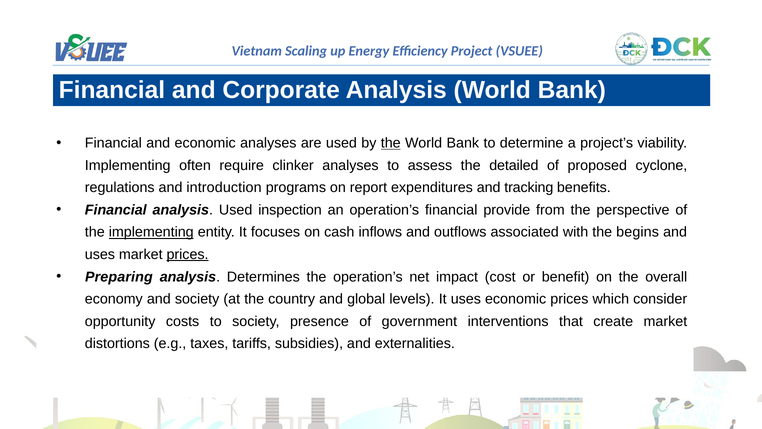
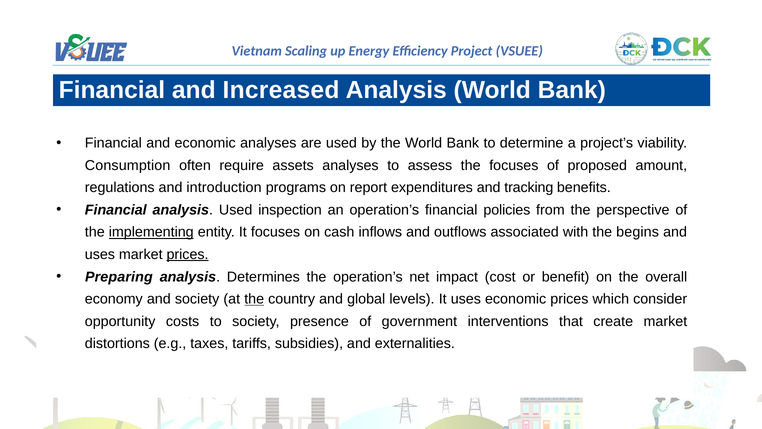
Corporate: Corporate -> Increased
the at (391, 143) underline: present -> none
Implementing at (128, 165): Implementing -> Consumption
clinker: clinker -> assets
the detailed: detailed -> focuses
cyclone: cyclone -> amount
provide: provide -> policies
the at (254, 299) underline: none -> present
